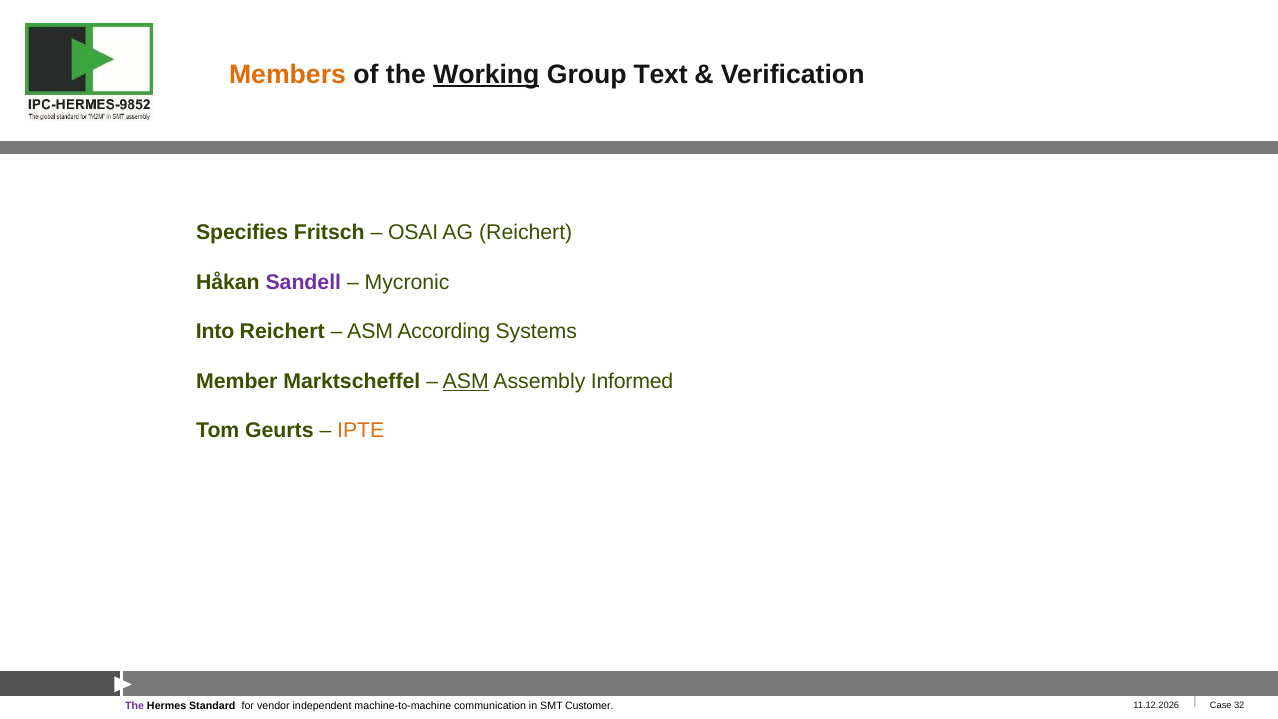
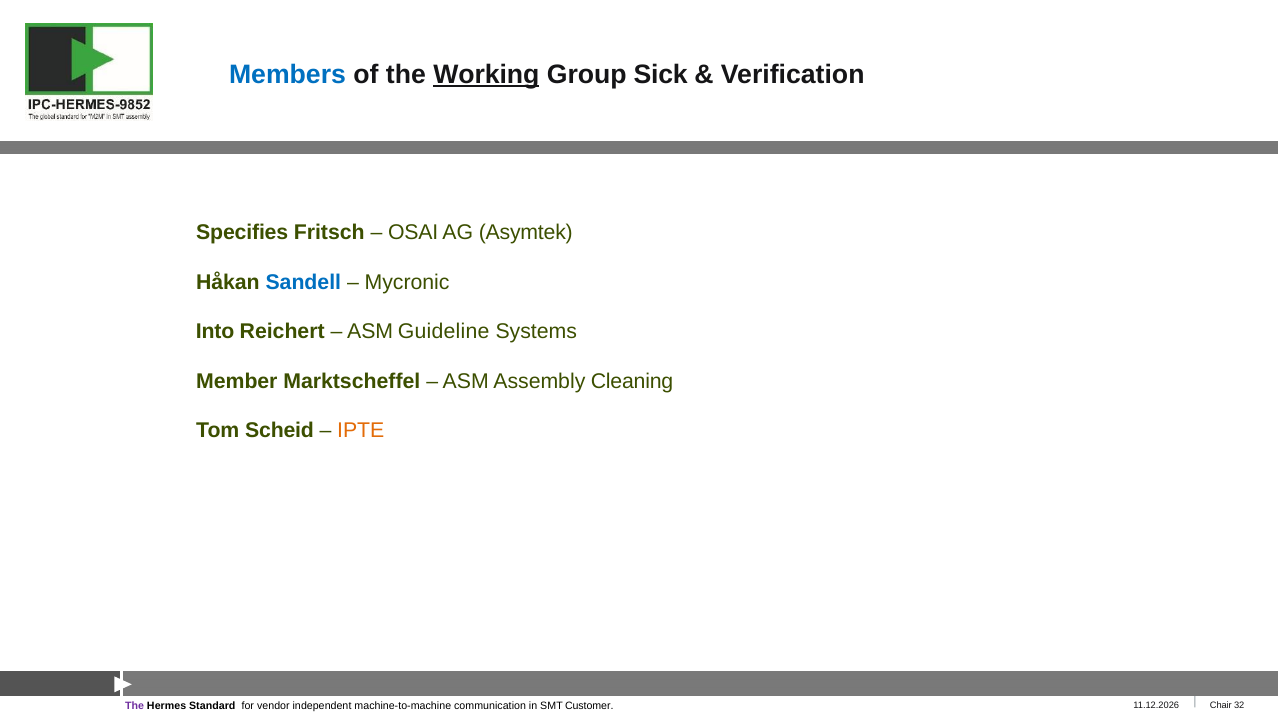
Members colour: orange -> blue
Text: Text -> Sick
AG Reichert: Reichert -> Asymtek
Sandell colour: purple -> blue
According: According -> Guideline
ASM at (466, 381) underline: present -> none
Informed: Informed -> Cleaning
Geurts: Geurts -> Scheid
Case: Case -> Chair
